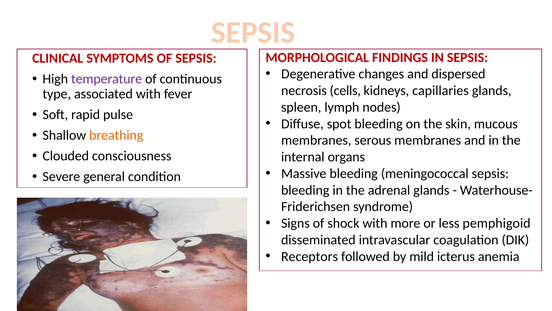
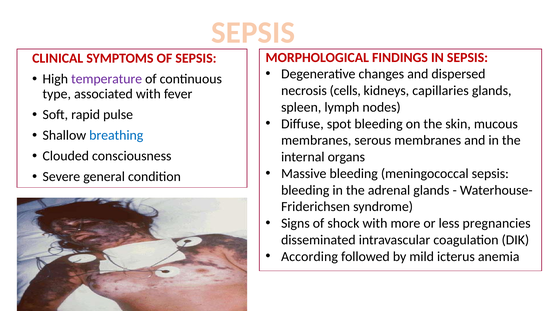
breathing colour: orange -> blue
pemphigoid: pemphigoid -> pregnancies
Receptors: Receptors -> According
